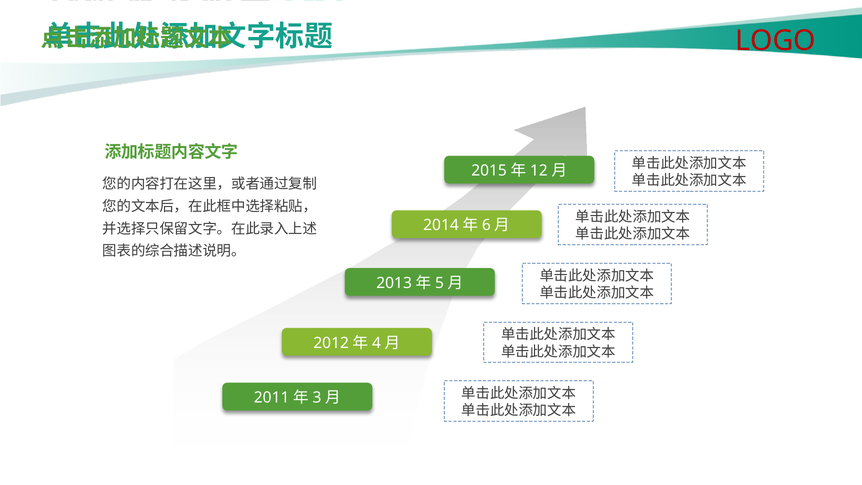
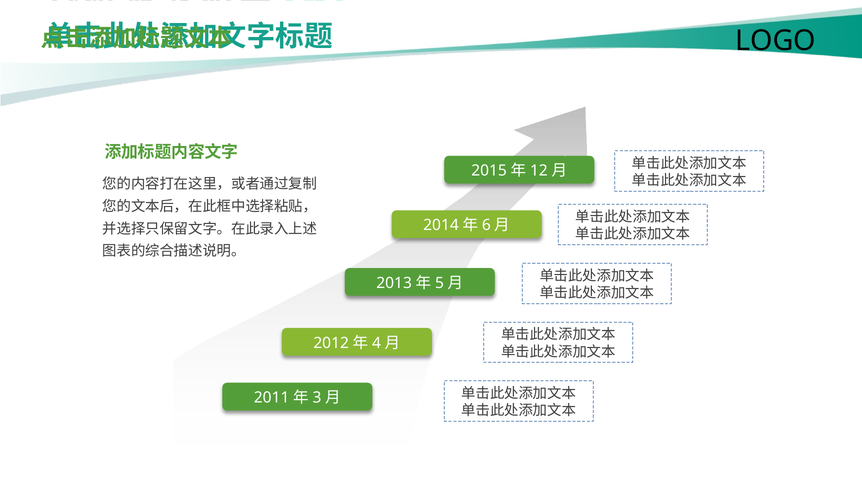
LOGO colour: red -> black
